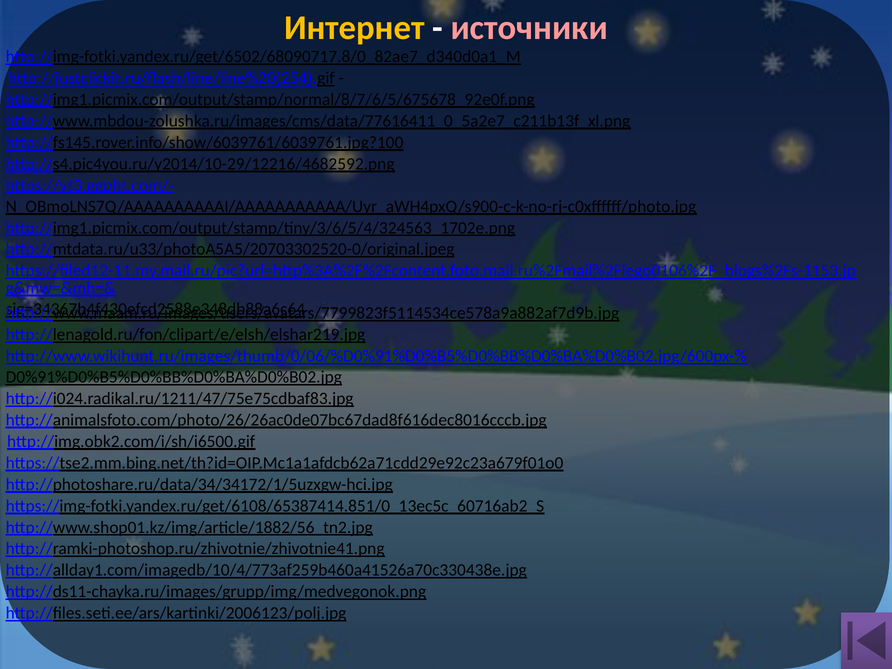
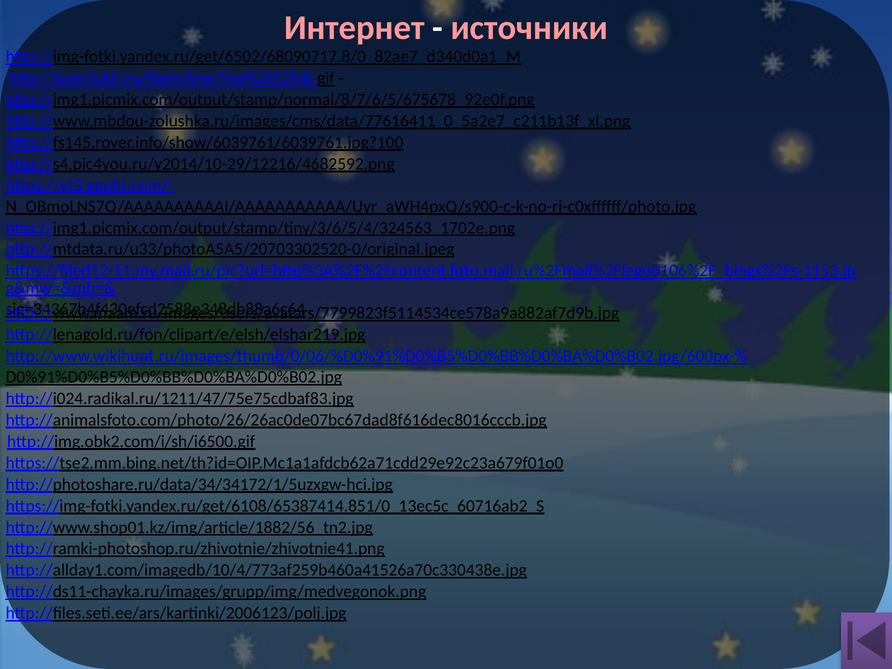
Интернет colour: yellow -> pink
